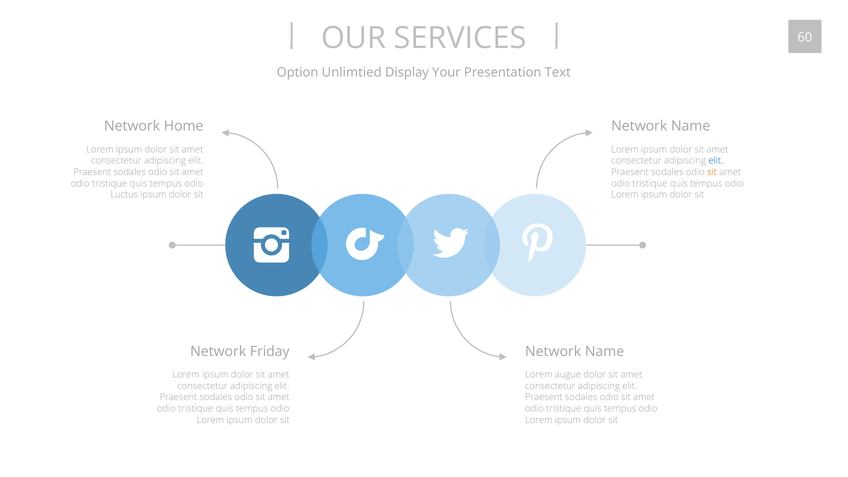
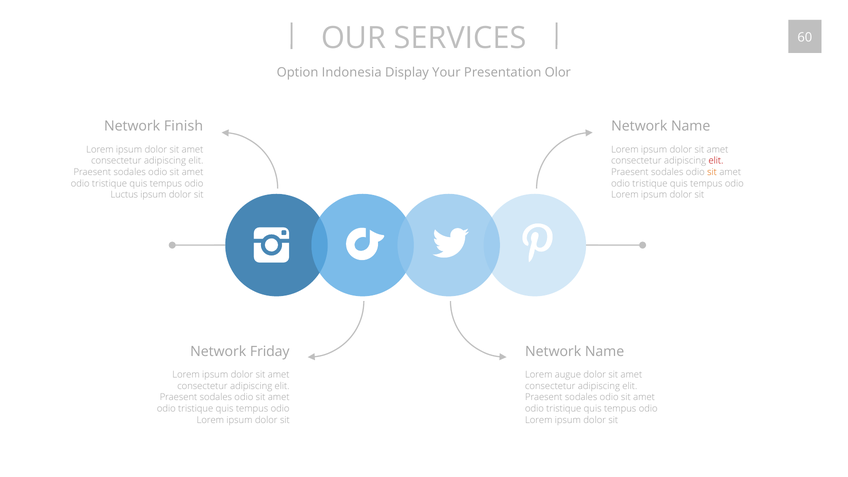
Unlimtied: Unlimtied -> Indonesia
Text: Text -> Olor
Home: Home -> Finish
elit at (716, 161) colour: blue -> red
